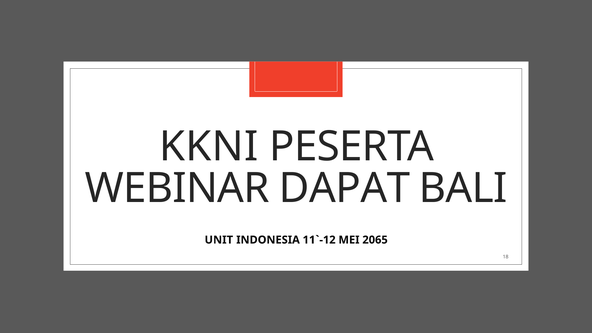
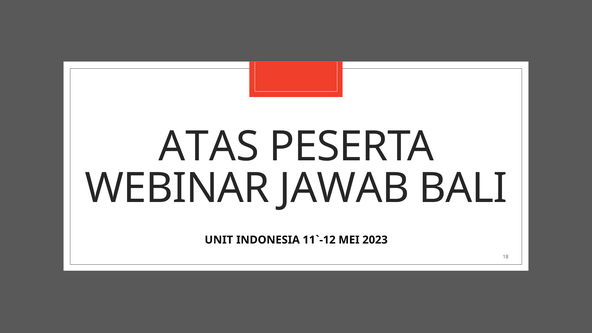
KKNI: KKNI -> ATAS
DAPAT: DAPAT -> JAWAB
2065: 2065 -> 2023
